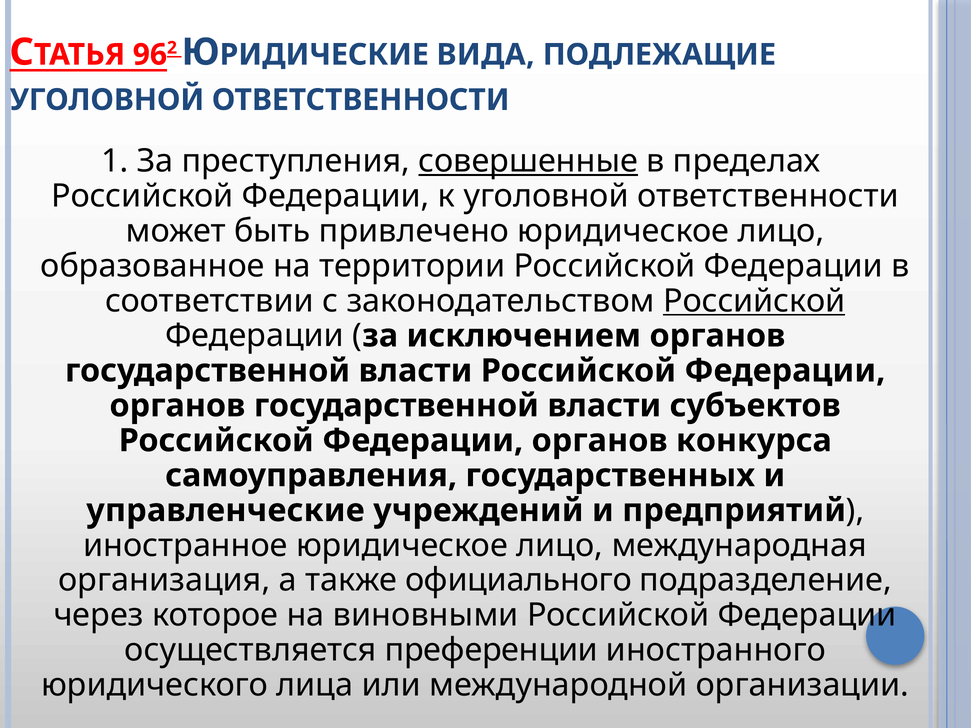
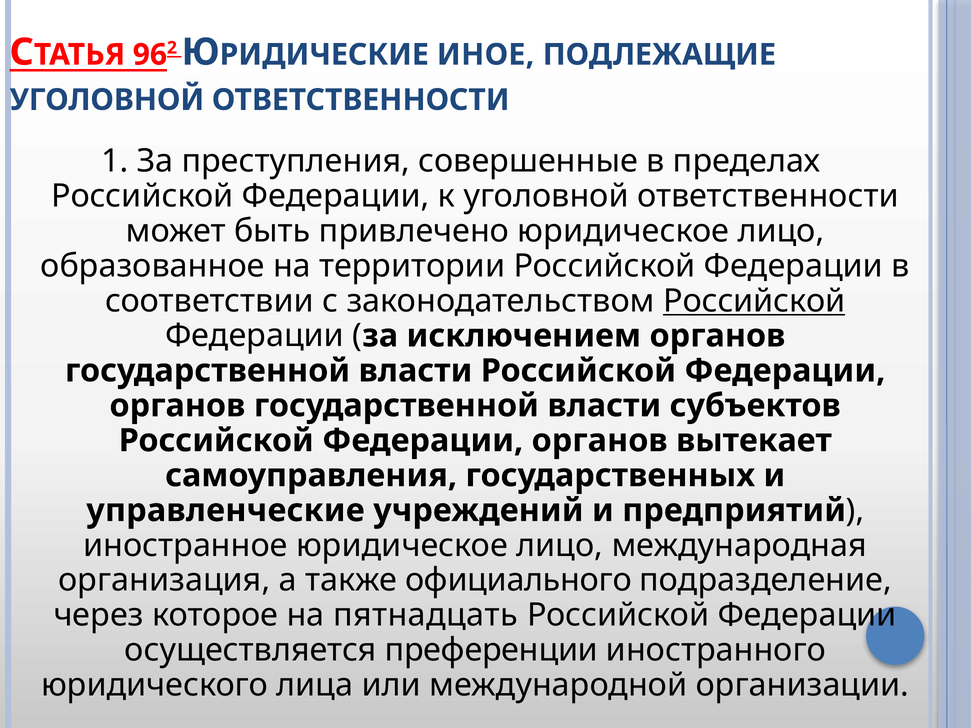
ВИДА: ВИДА -> ИНОЕ
совершенные underline: present -> none
конкурса: конкурса -> вытекает
виновными: виновными -> пятнадцать
